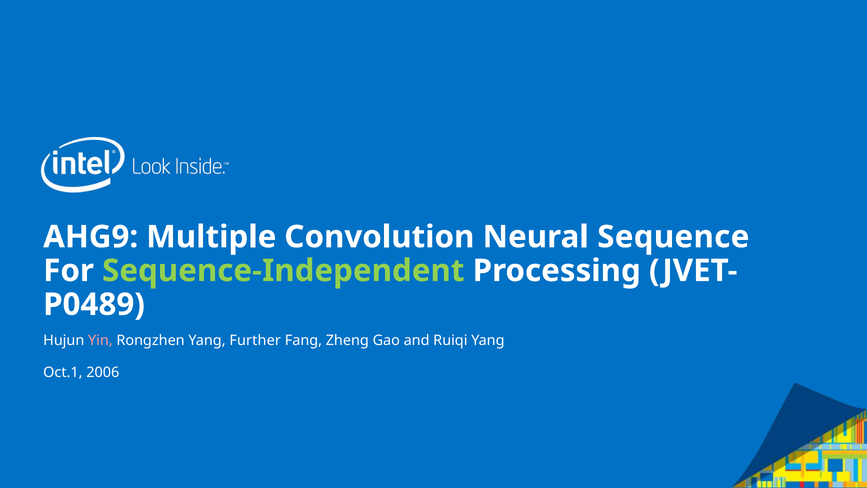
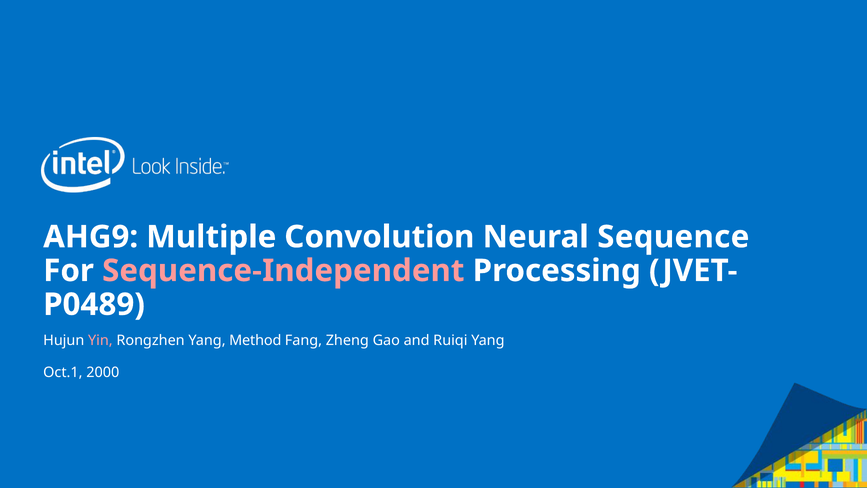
Sequence-Independent colour: light green -> pink
Further: Further -> Method
2006: 2006 -> 2000
